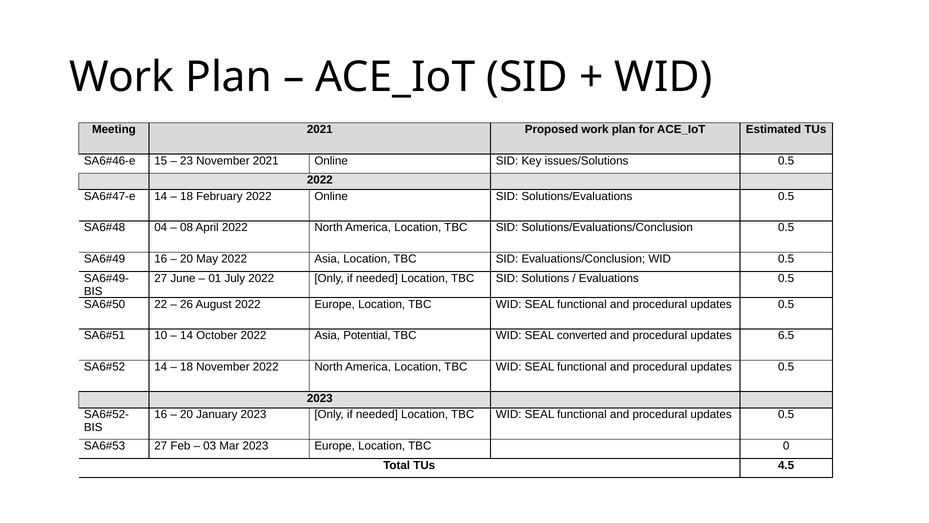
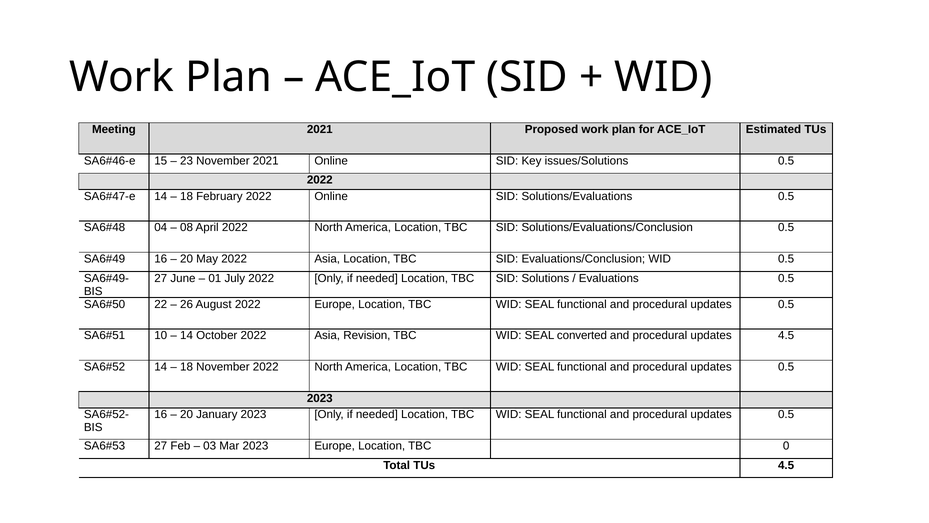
Potential: Potential -> Revision
updates 6.5: 6.5 -> 4.5
